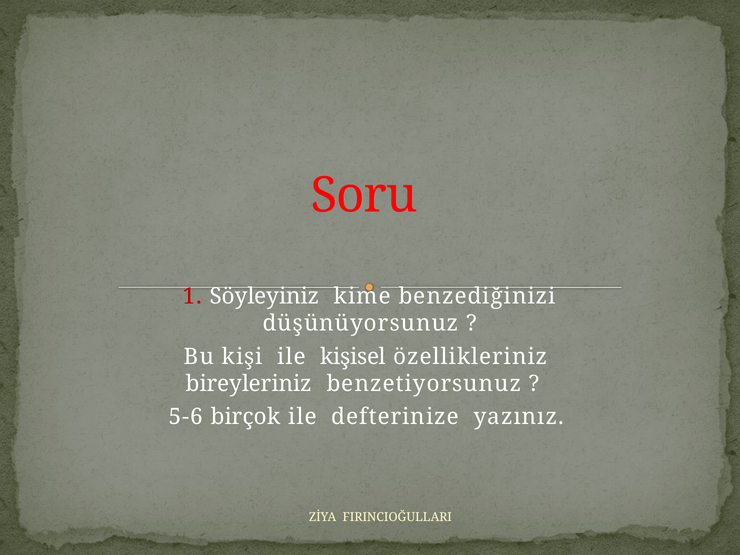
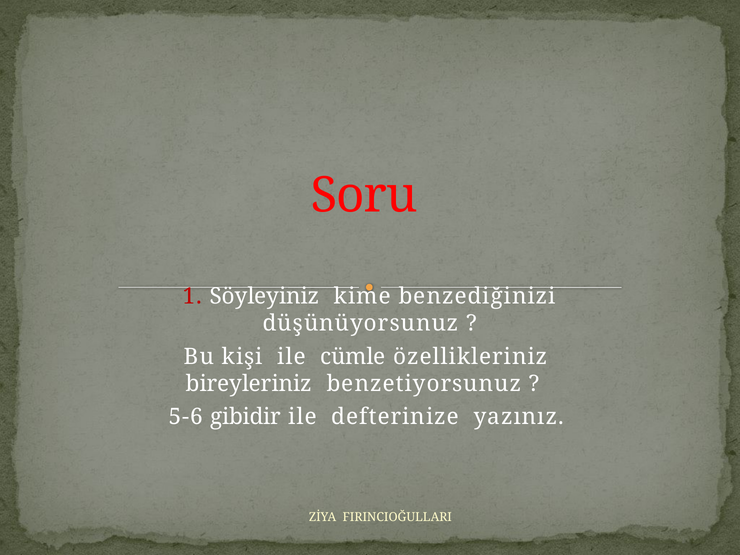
kişisel: kişisel -> cümle
birçok: birçok -> gibidir
